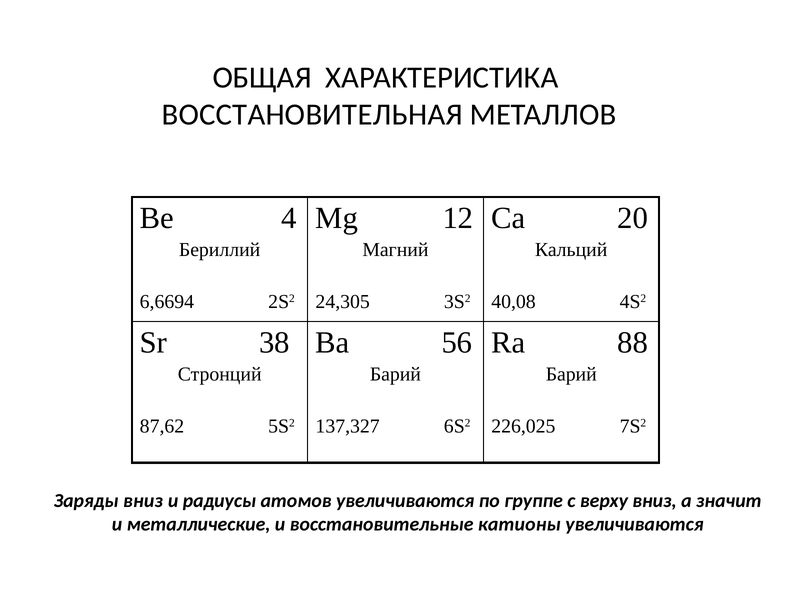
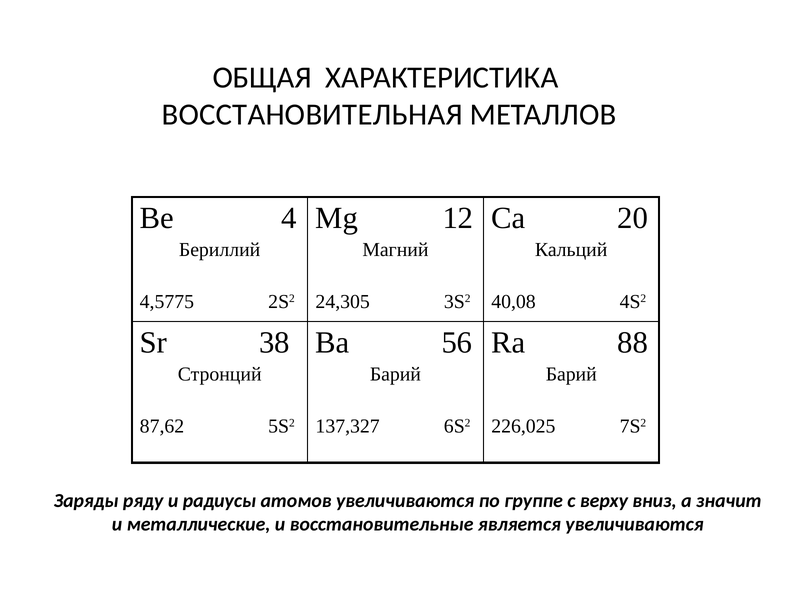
6,6694: 6,6694 -> 4,5775
Заряды вниз: вниз -> ряду
катионы: катионы -> является
